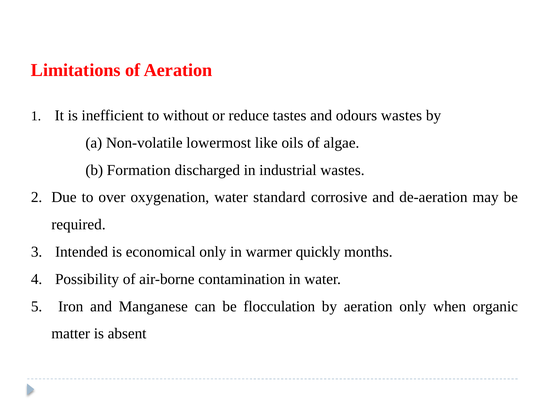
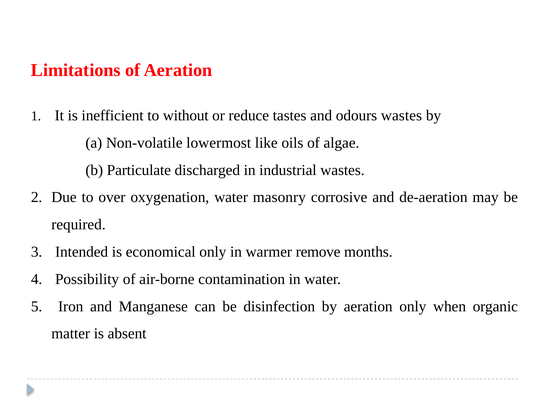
Formation: Formation -> Particulate
standard: standard -> masonry
quickly: quickly -> remove
flocculation: flocculation -> disinfection
